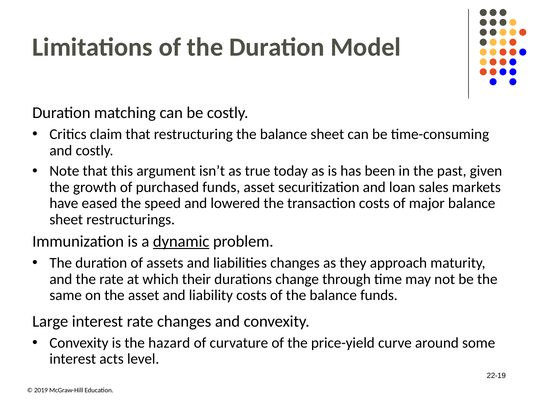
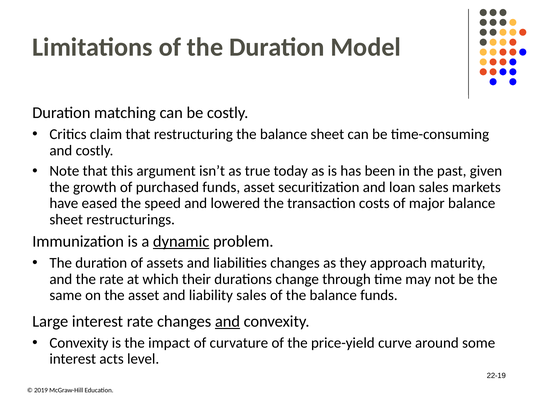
liability costs: costs -> sales
and at (227, 321) underline: none -> present
hazard: hazard -> impact
